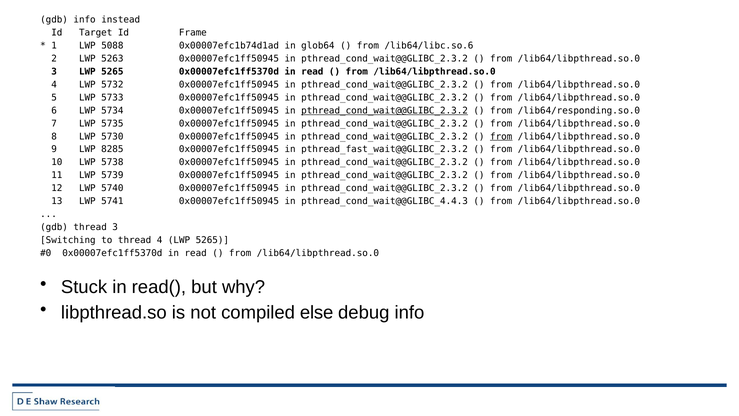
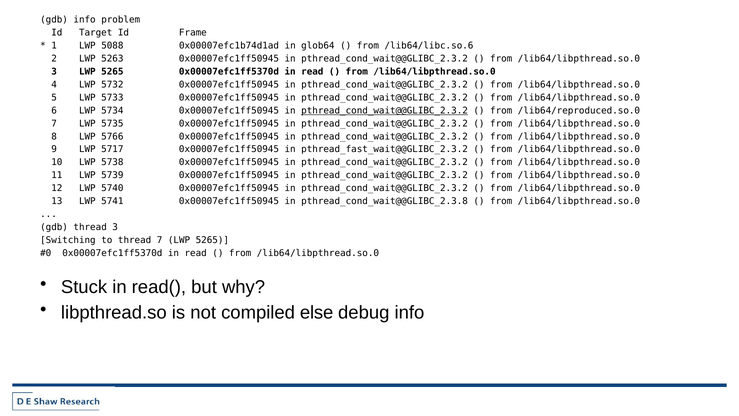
instead: instead -> problem
/lib64/responding.so.0: /lib64/responding.so.0 -> /lib64/reproduced.so.0
5730: 5730 -> 5766
from at (501, 136) underline: present -> none
8285: 8285 -> 5717
pthread_cond_wait@@GLIBC_4.4.3: pthread_cond_wait@@GLIBC_4.4.3 -> pthread_cond_wait@@GLIBC_2.3.8
thread 4: 4 -> 7
